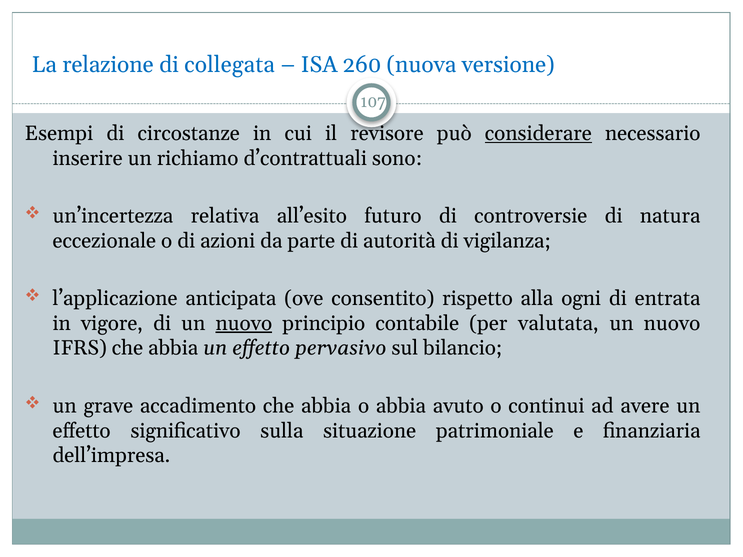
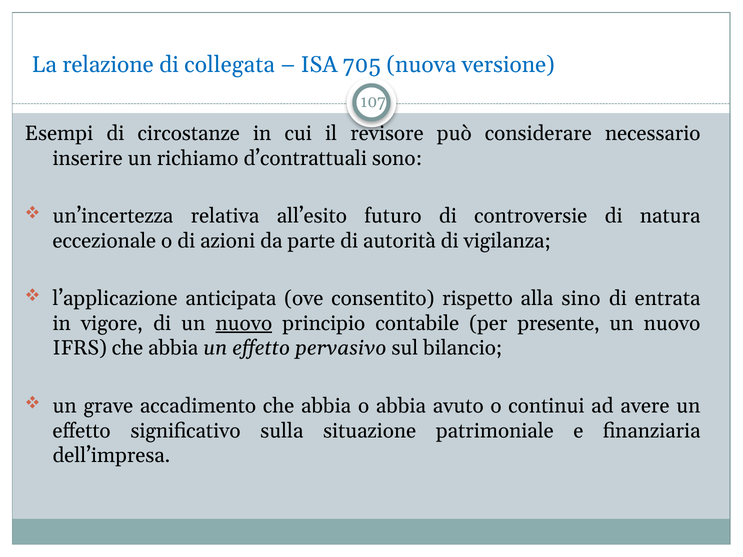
260: 260 -> 705
considerare underline: present -> none
ogni: ogni -> sino
valutata: valutata -> presente
